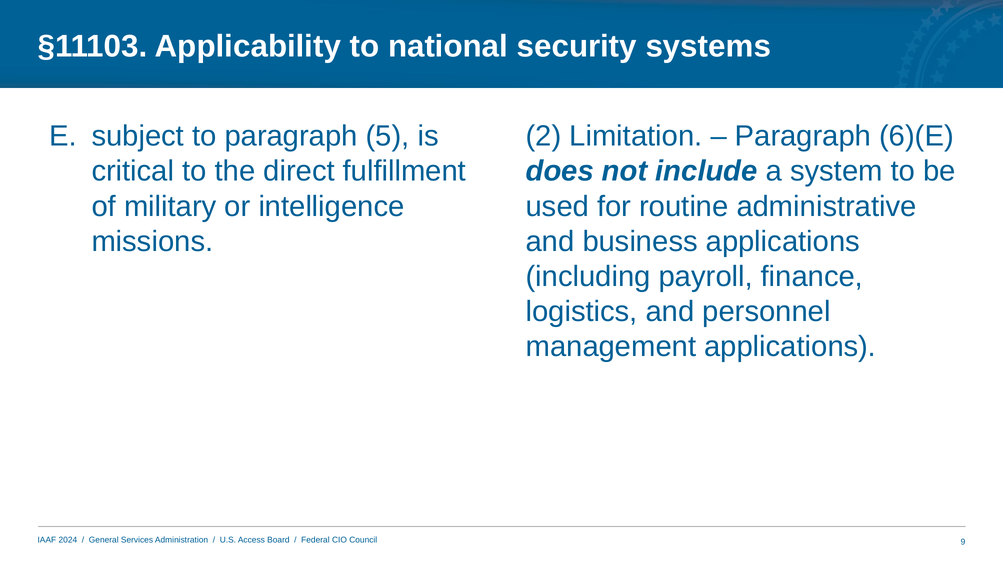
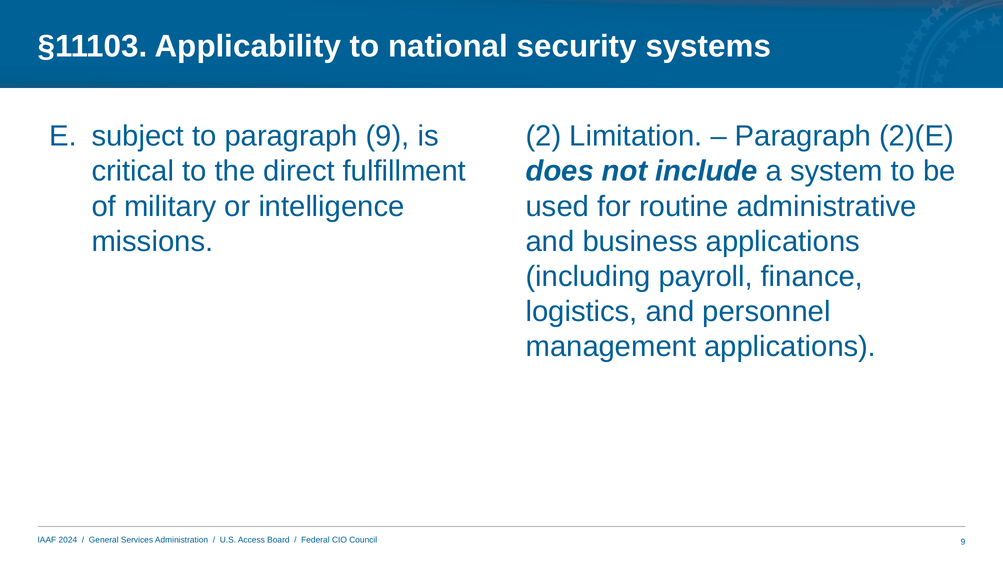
paragraph 5: 5 -> 9
6)(E: 6)(E -> 2)(E
